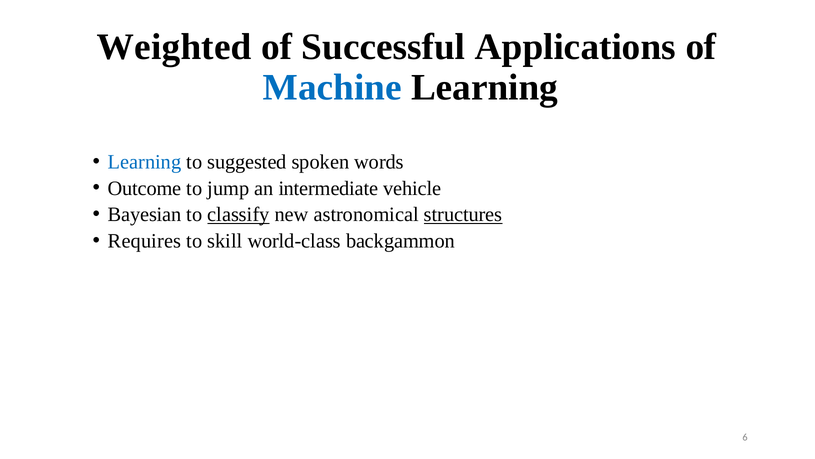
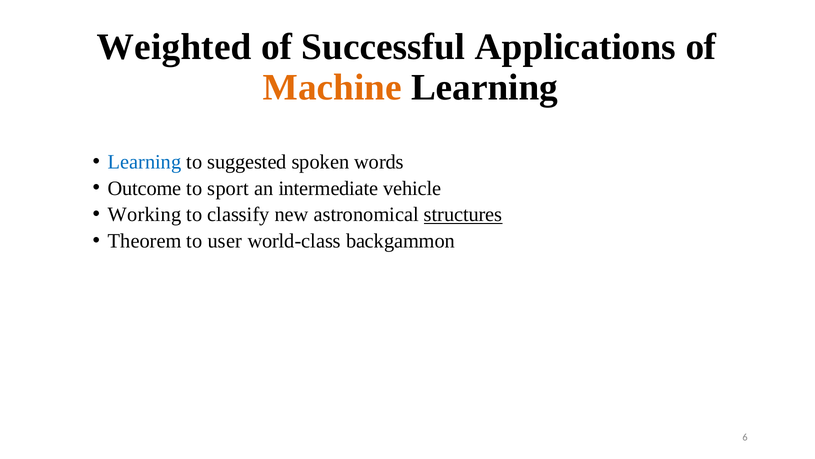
Machine colour: blue -> orange
jump: jump -> sport
Bayesian: Bayesian -> Working
classify underline: present -> none
Requires: Requires -> Theorem
skill: skill -> user
